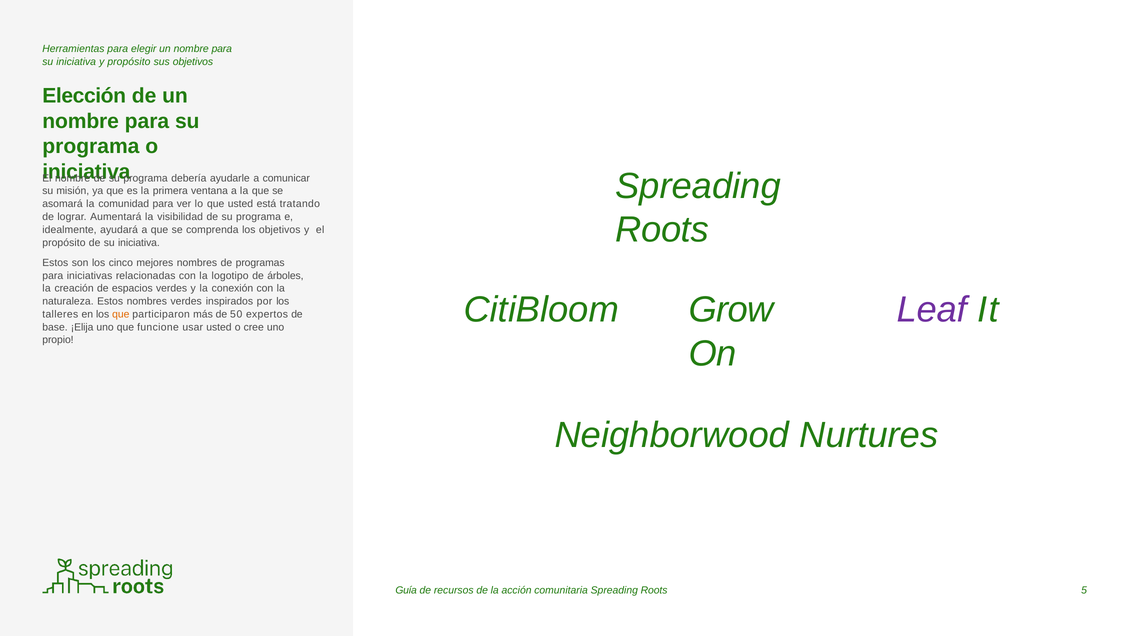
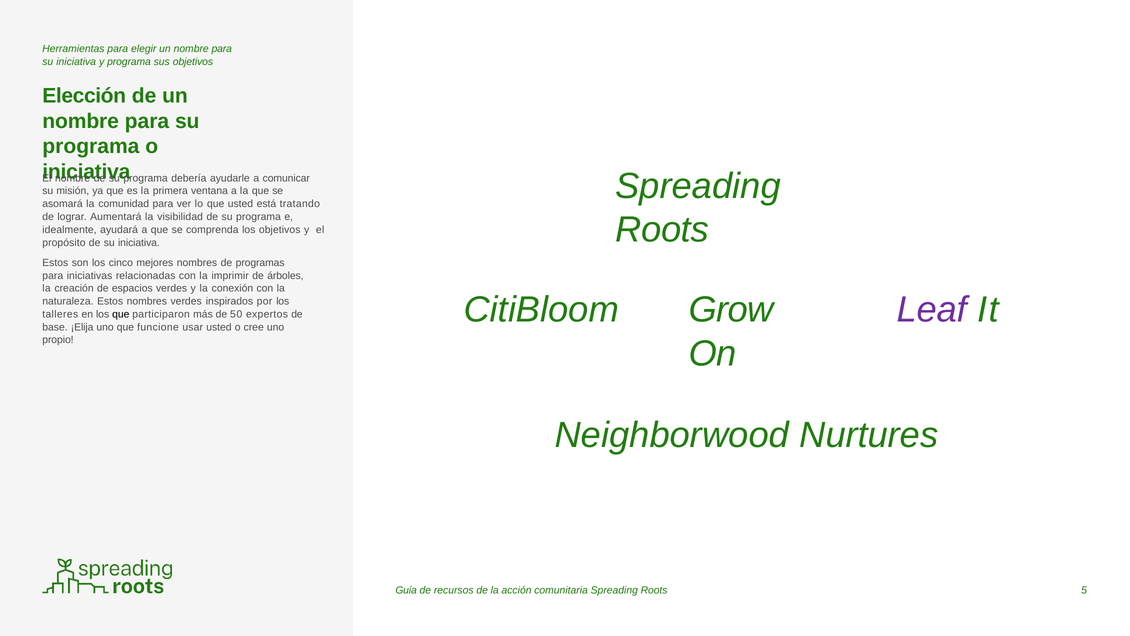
y propósito: propósito -> programa
logotipo: logotipo -> imprimir
que at (121, 314) colour: orange -> black
